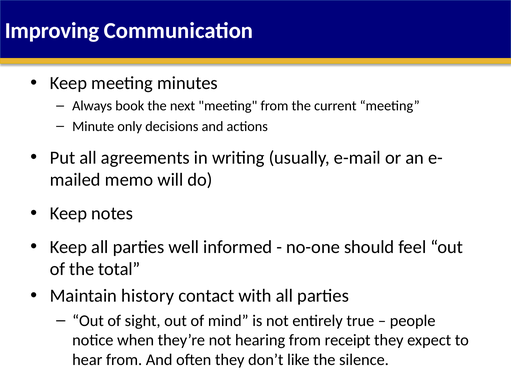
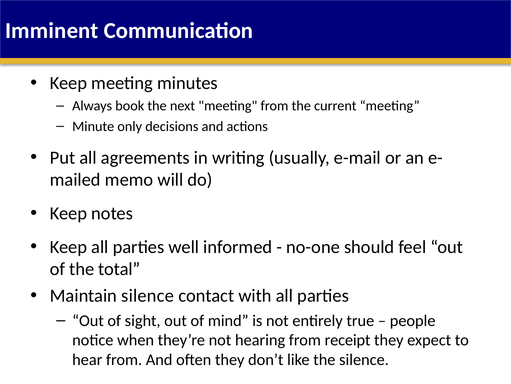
Improving: Improving -> Imminent
Maintain history: history -> silence
